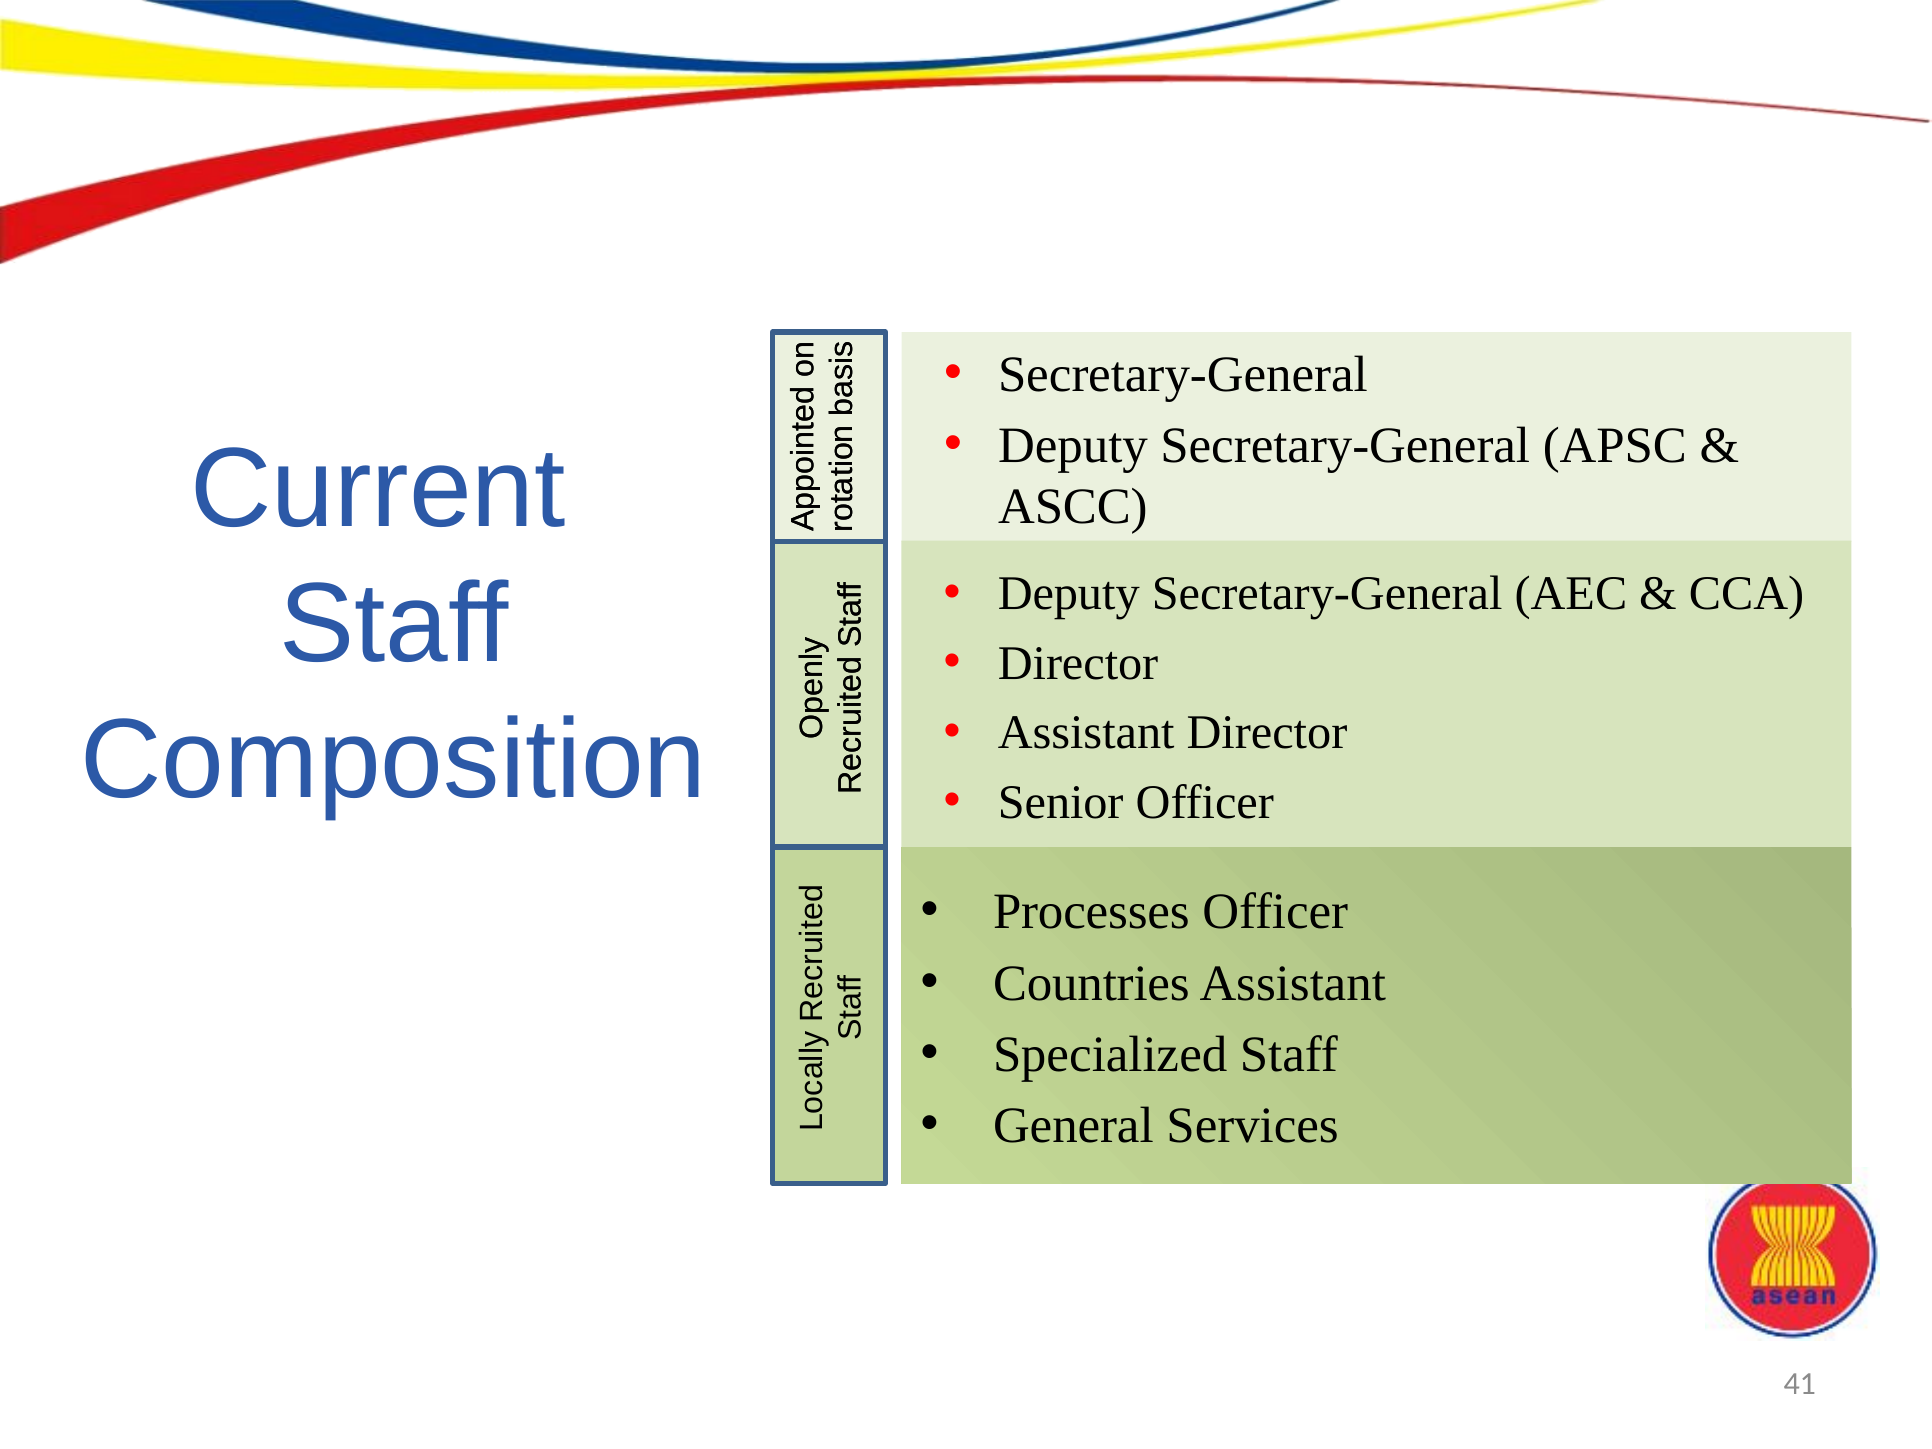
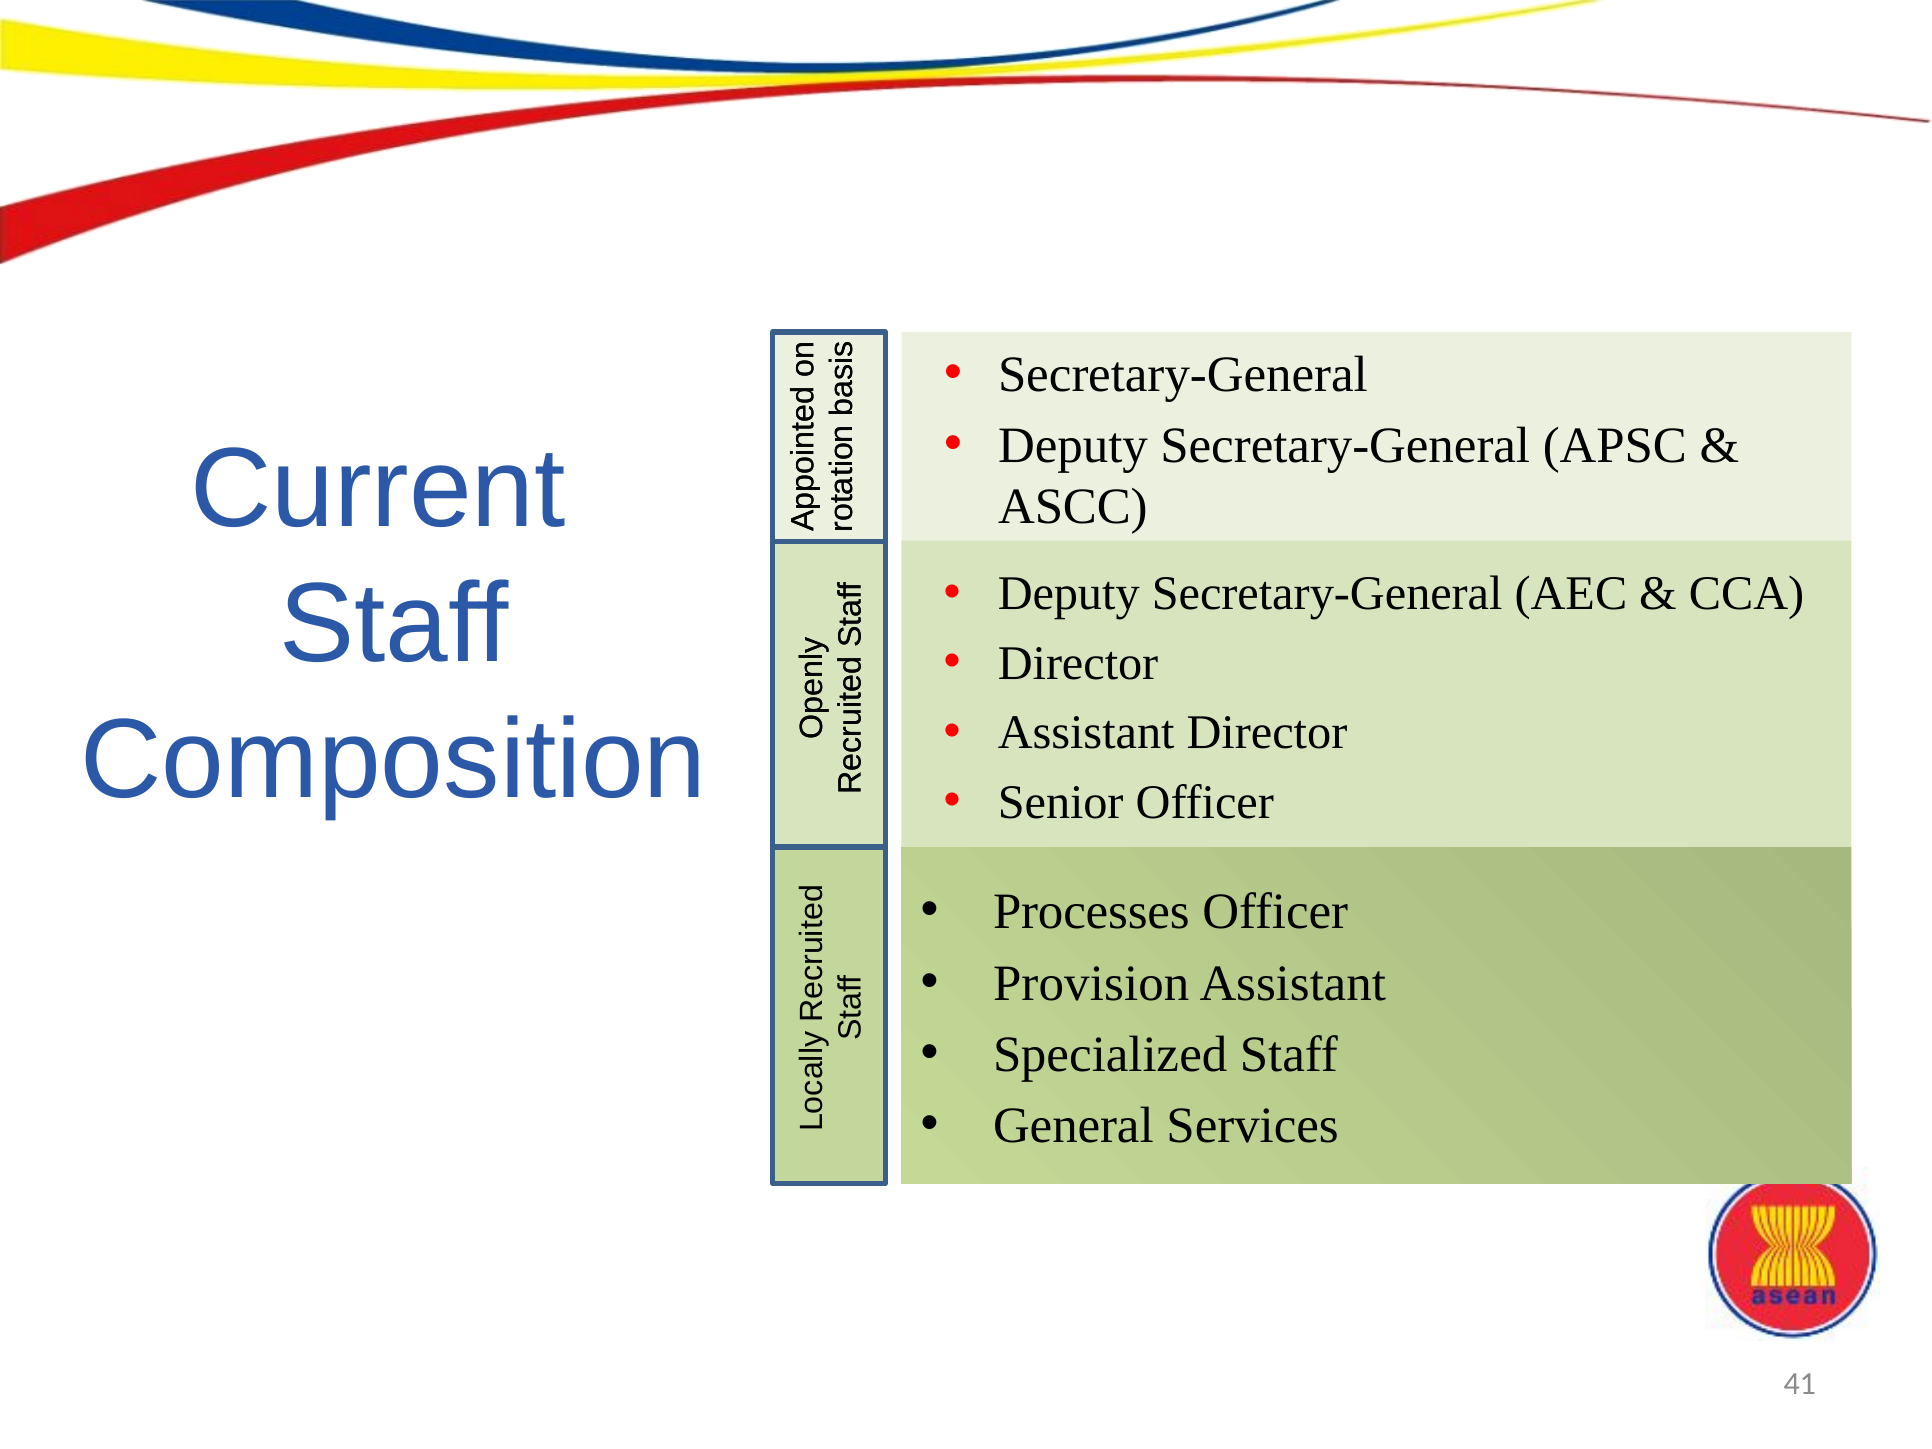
Countries: Countries -> Provision
